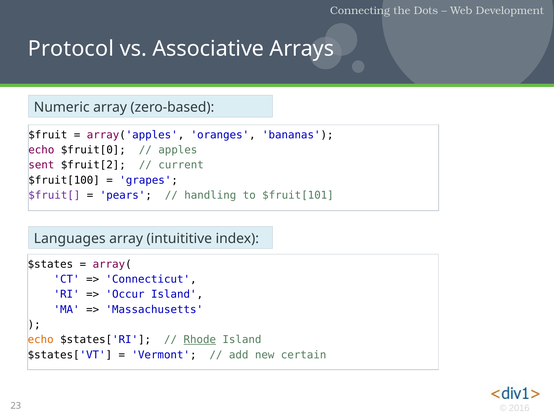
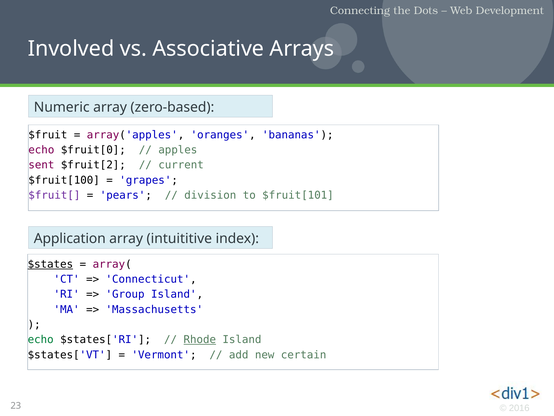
Protocol: Protocol -> Involved
handling: handling -> division
Languages: Languages -> Application
$states underline: none -> present
Occur: Occur -> Group
echo at (41, 339) colour: orange -> green
